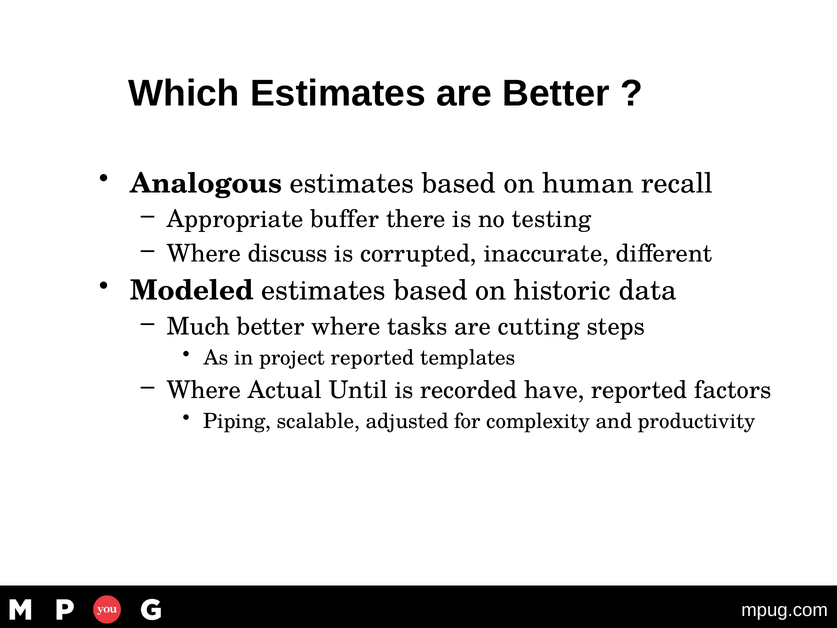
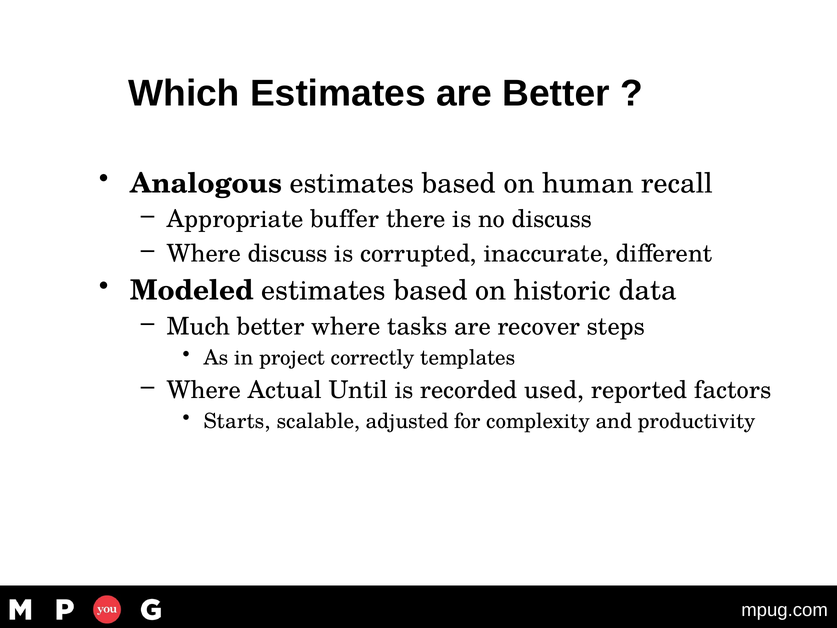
no testing: testing -> discuss
cutting: cutting -> recover
project reported: reported -> correctly
have: have -> used
Piping: Piping -> Starts
